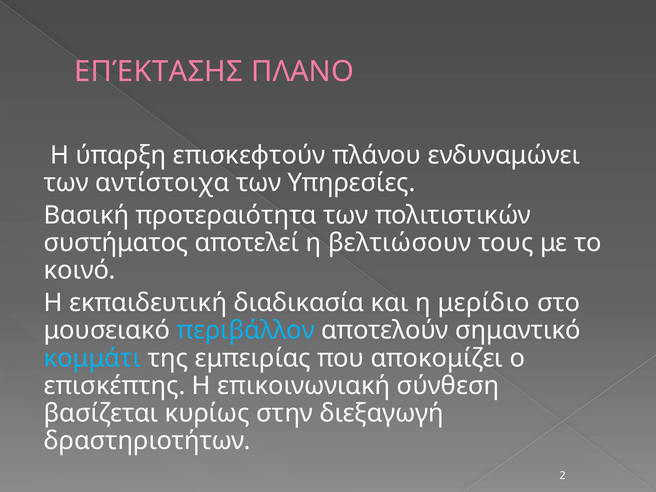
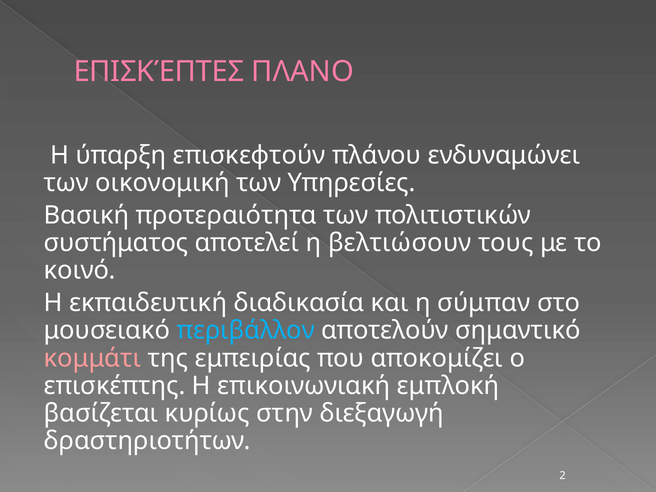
ΕΠΈΚΤΑΣΗΣ: ΕΠΈΚΤΑΣΗΣ -> ΕΠΙΣΚΈΠΤΕΣ
αντίστοιχα: αντίστοιχα -> οικονομική
μερίδιο: μερίδιο -> σύμπαν
κομμάτι colour: light blue -> pink
σύνθεση: σύνθεση -> εμπλοκή
